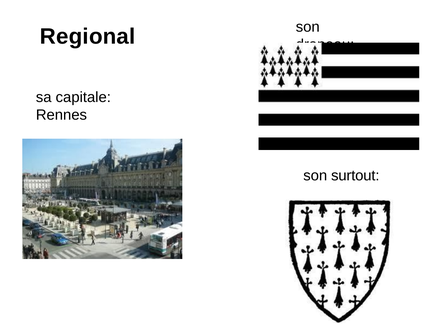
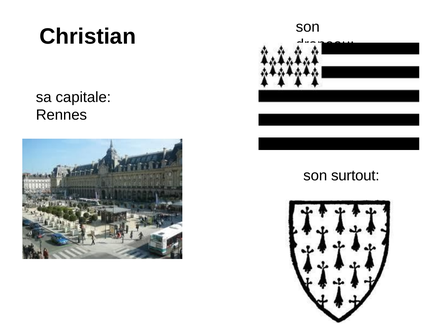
Regional: Regional -> Christian
